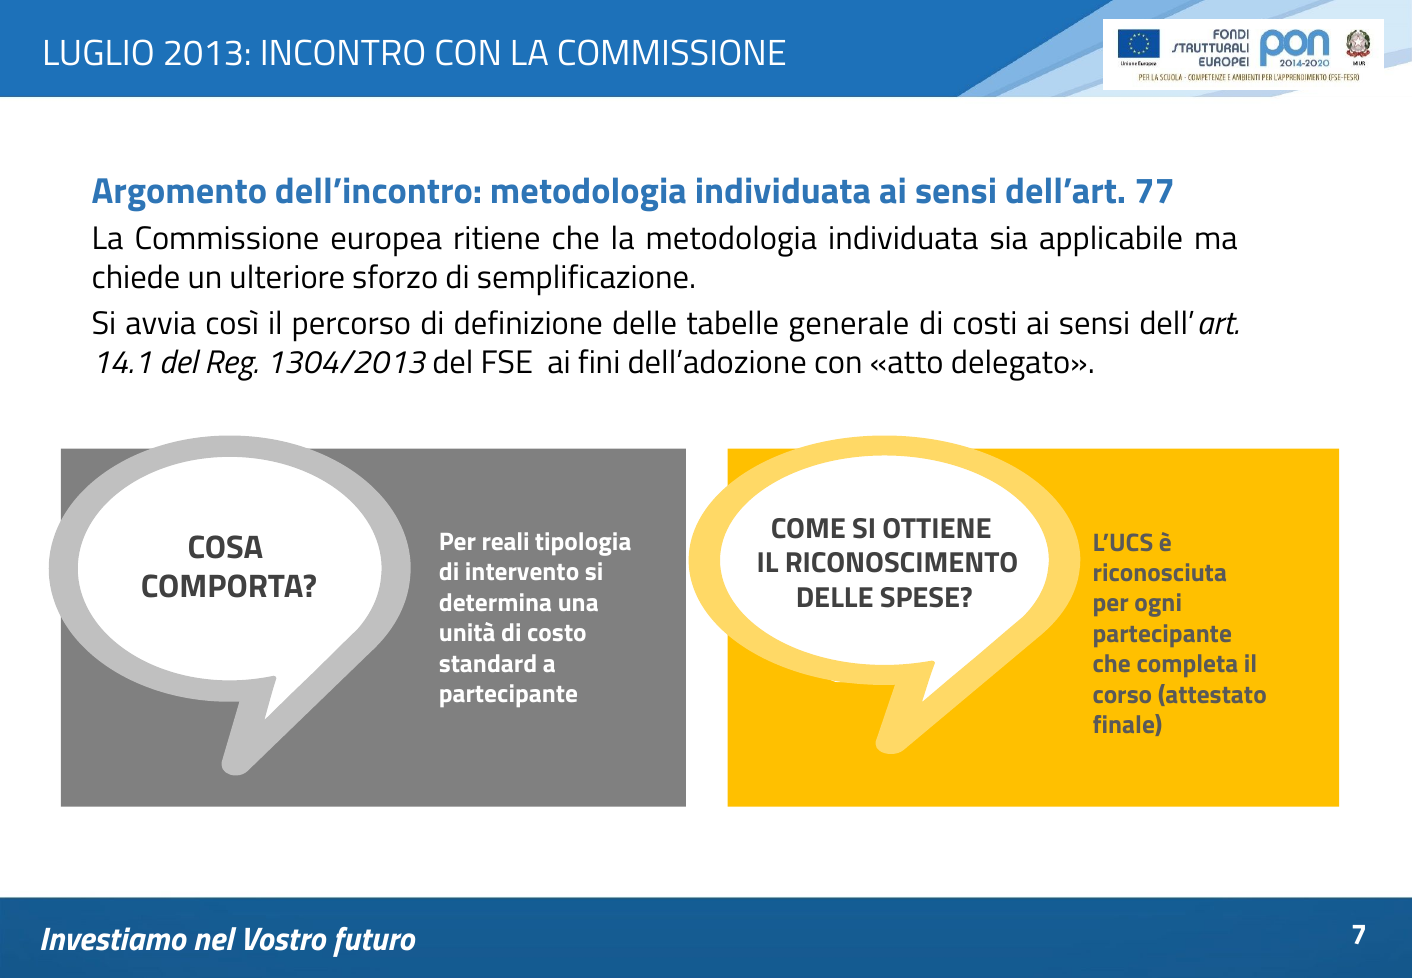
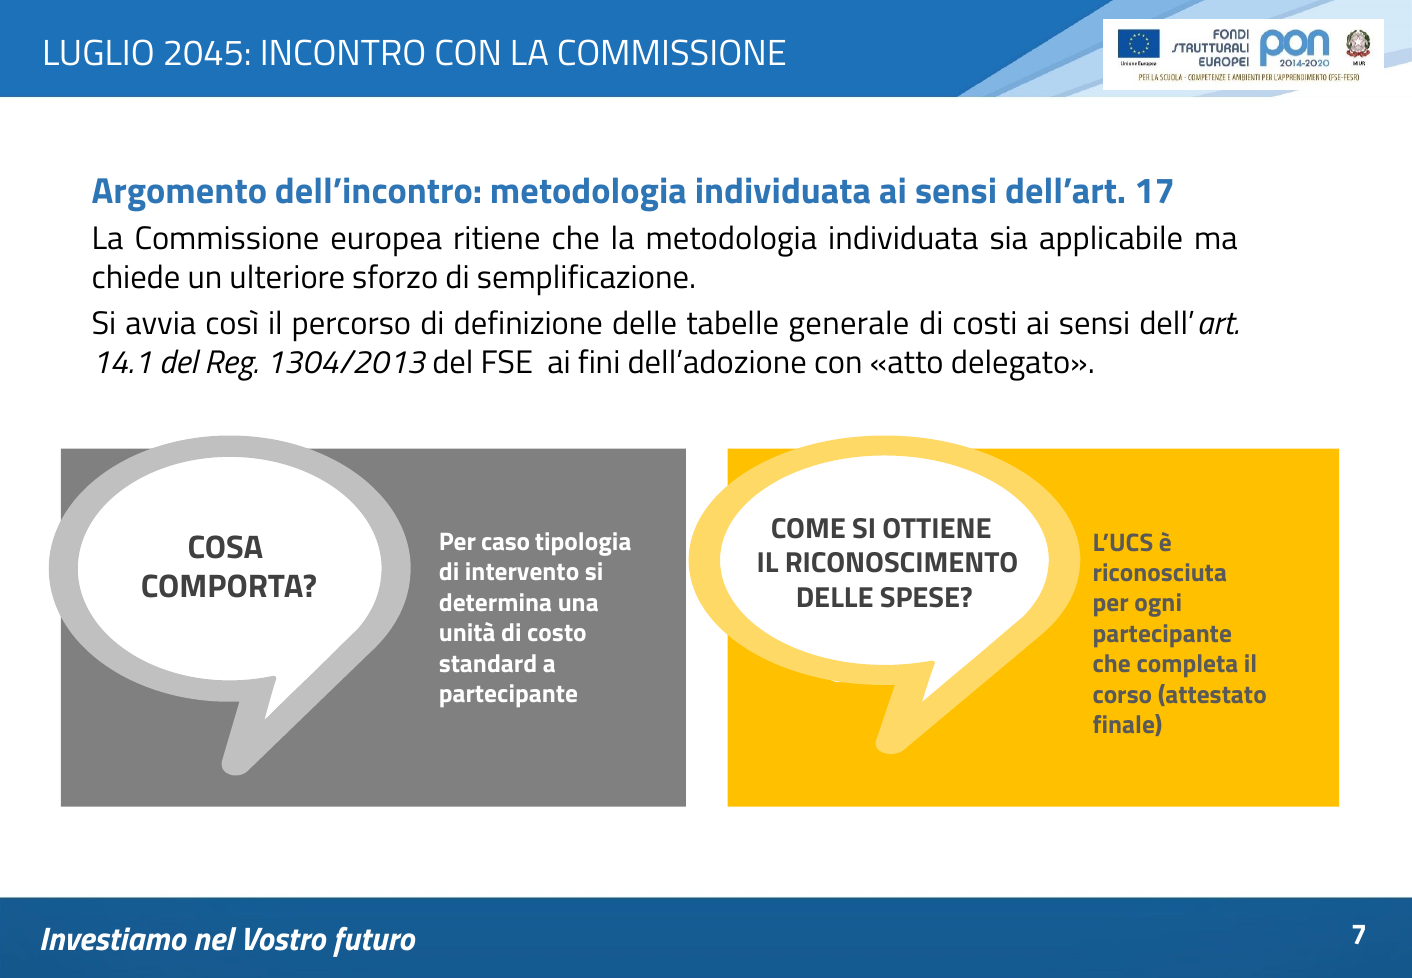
2013: 2013 -> 2045
77: 77 -> 17
reali: reali -> caso
